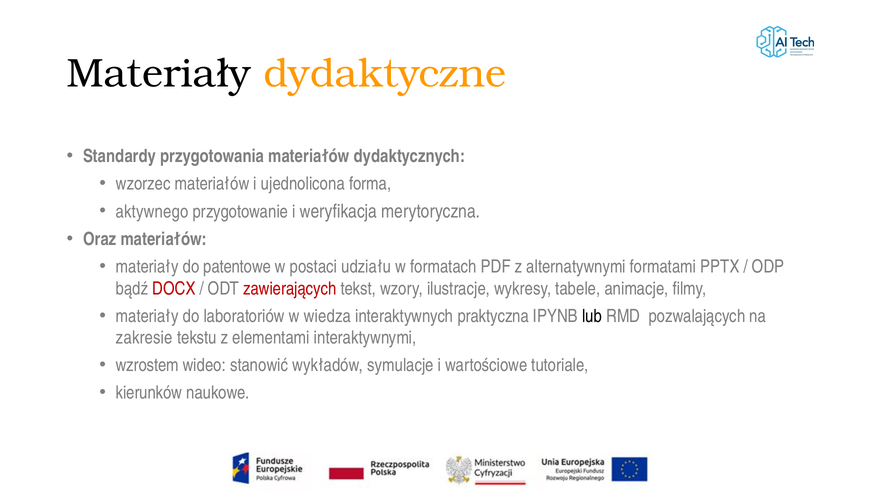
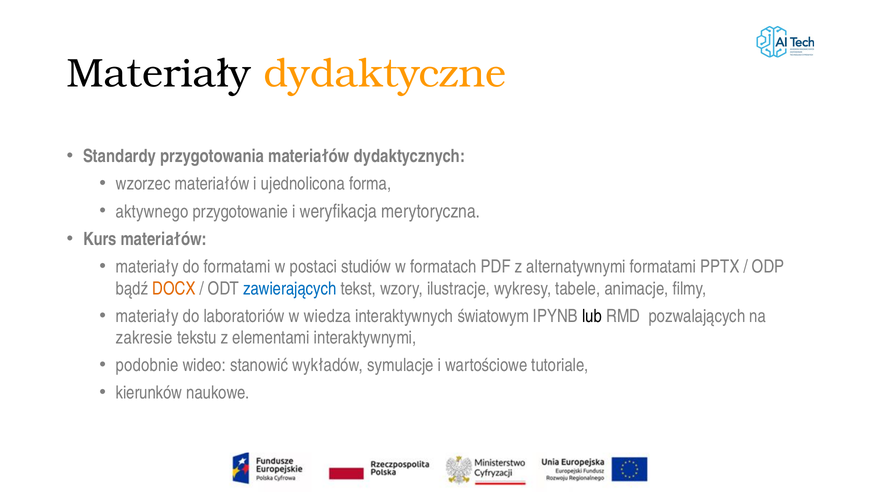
Oraz: Oraz -> Kurs
do patentowe: patentowe -> formatami
udziału: udziału -> studiów
DOCX colour: red -> orange
zawierających colour: red -> blue
praktyczna: praktyczna -> światowym
wzrostem: wzrostem -> podobnie
